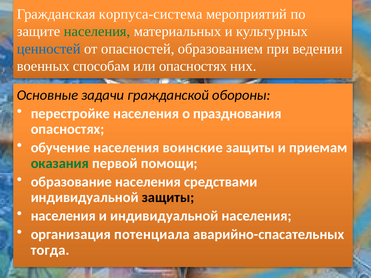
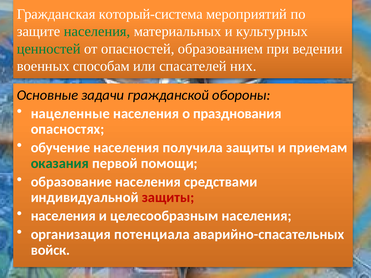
корпуса-система: корпуса-система -> который-система
ценностей colour: blue -> green
или опасностях: опасностях -> спасателей
перестройке: перестройке -> нацеленные
воинские: воинские -> получила
защиты at (168, 198) colour: black -> red
и индивидуальной: индивидуальной -> целесообразным
тогда: тогда -> войск
